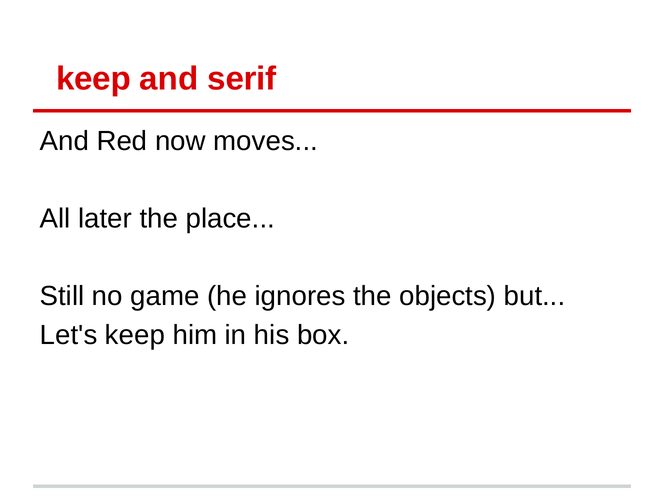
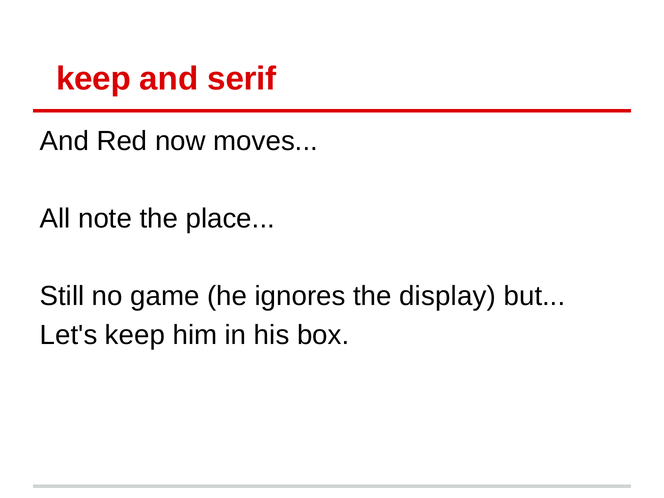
later: later -> note
objects: objects -> display
